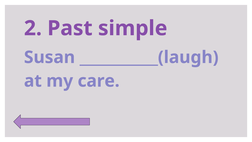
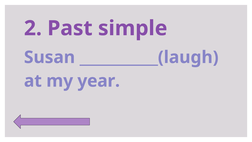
care: care -> year
